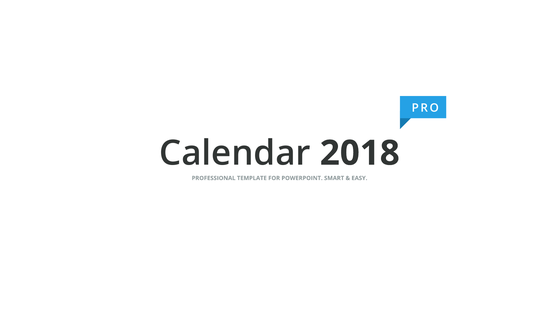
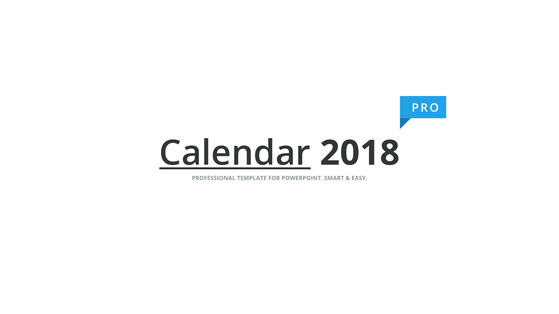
Calendar underline: none -> present
